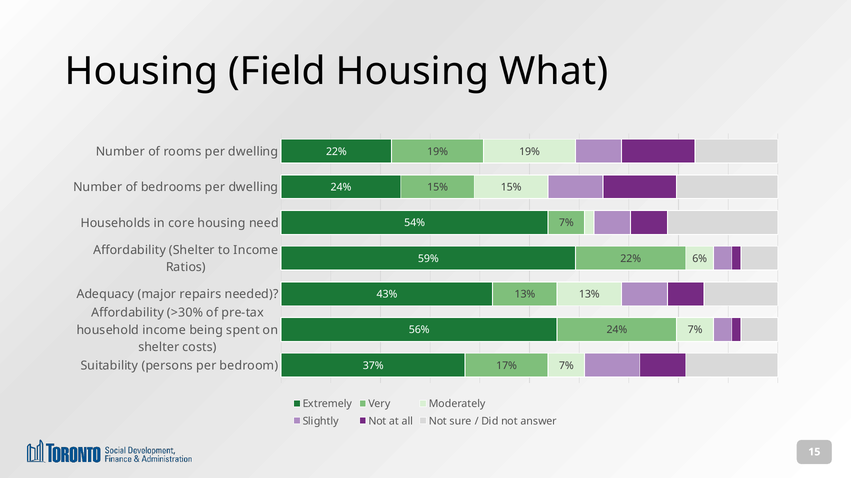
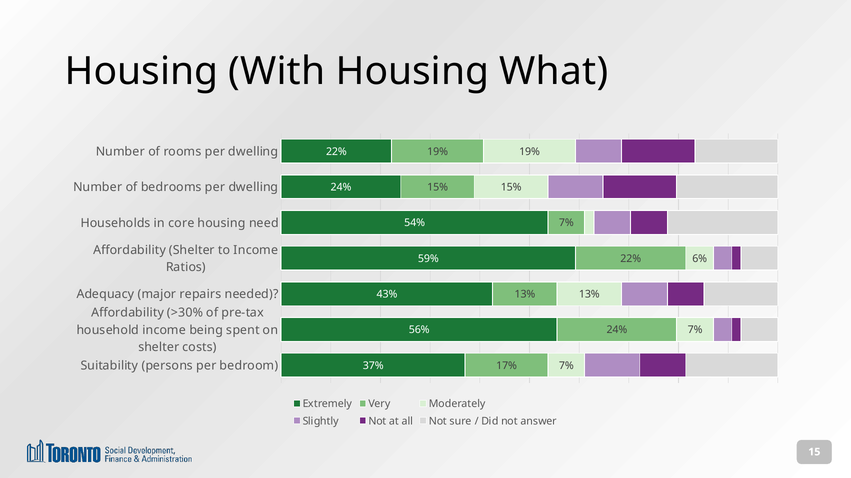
Field: Field -> With
